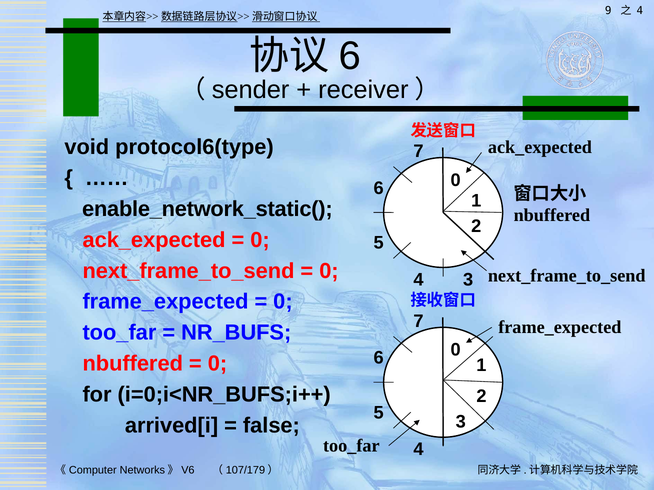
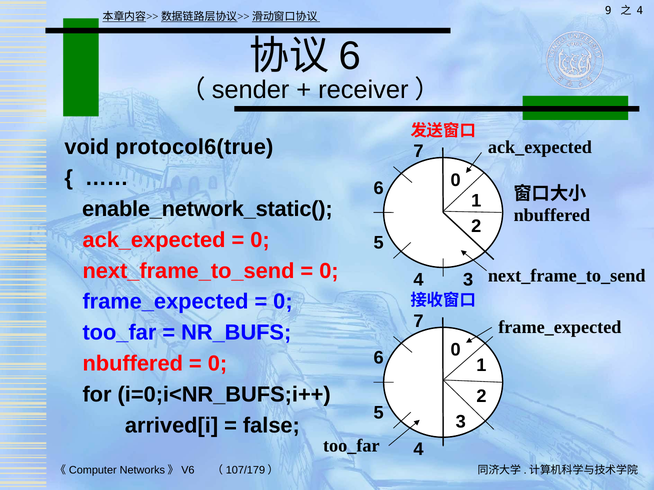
protocol6(type: protocol6(type -> protocol6(true
